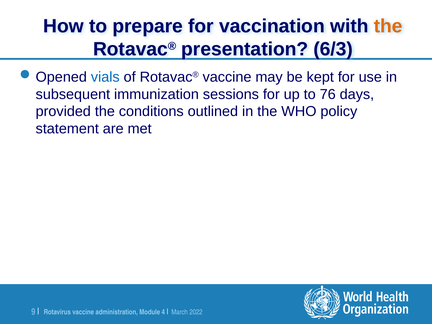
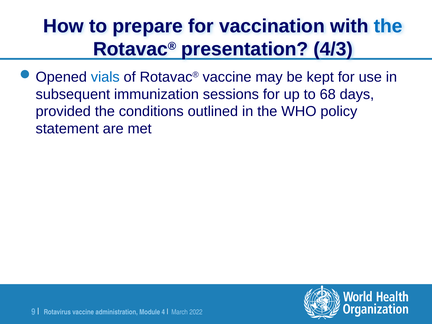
the at (388, 26) colour: orange -> blue
6/3: 6/3 -> 4/3
76: 76 -> 68
